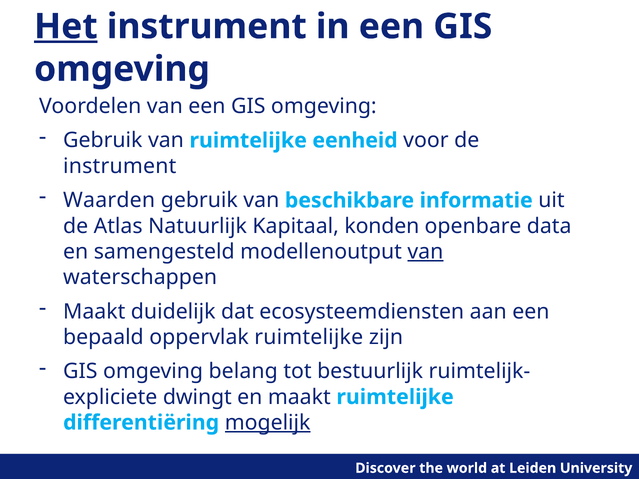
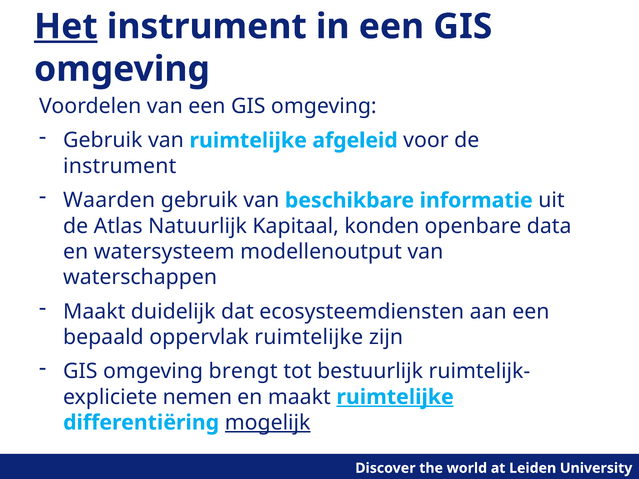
eenheid: eenheid -> afgeleid
samengesteld: samengesteld -> watersysteem
van at (425, 252) underline: present -> none
belang: belang -> brengt
dwingt: dwingt -> nemen
ruimtelijke at (395, 397) underline: none -> present
